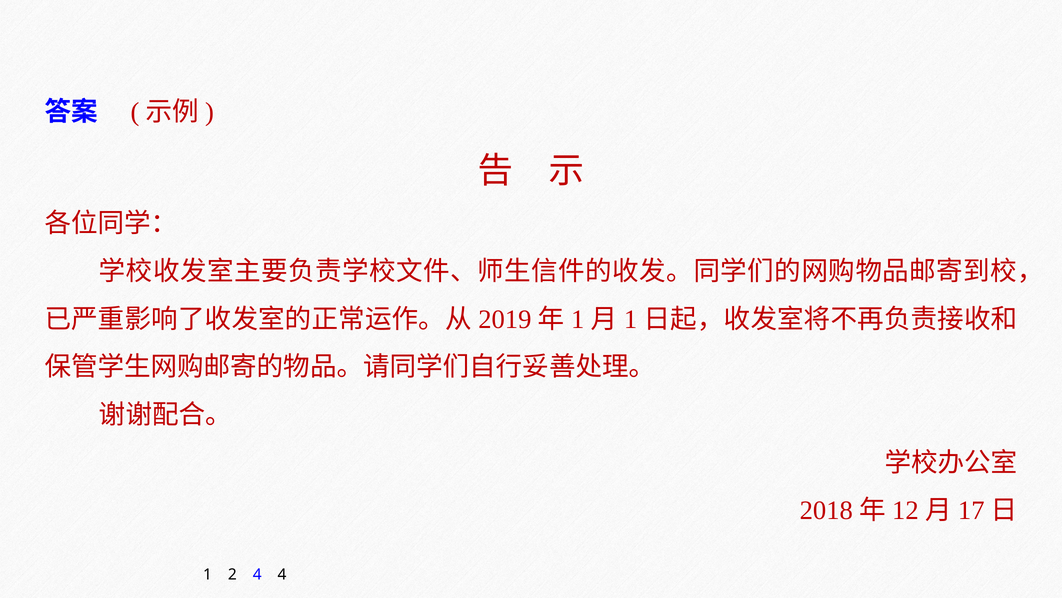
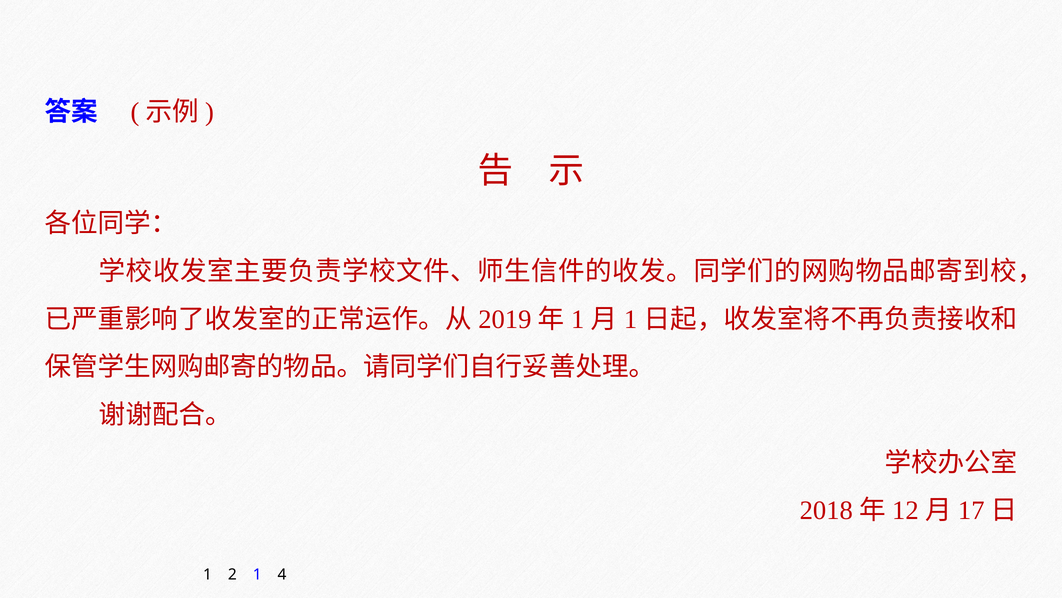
2 4: 4 -> 1
